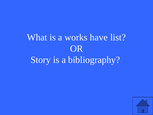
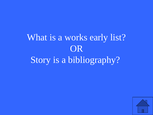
have: have -> early
